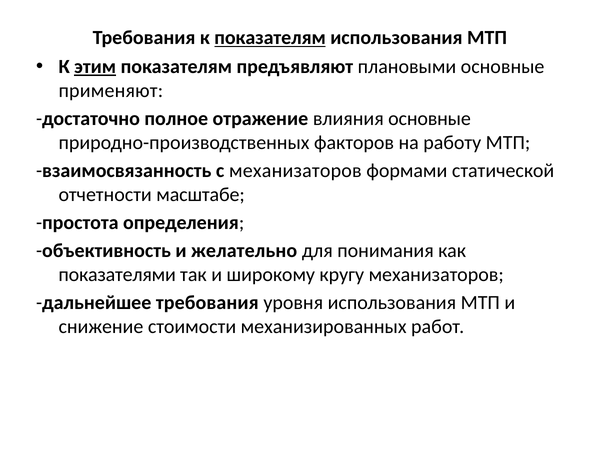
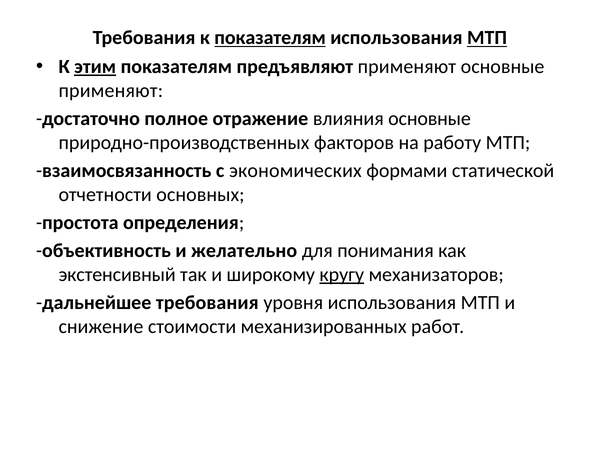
МТП at (487, 38) underline: none -> present
предъявляют плановыми: плановыми -> применяют
с механизаторов: механизаторов -> экономических
масштабе: масштабе -> основных
показателями: показателями -> экстенсивный
кругу underline: none -> present
